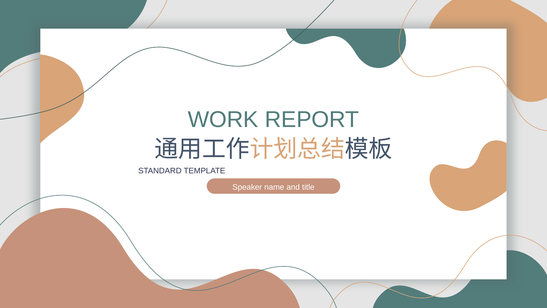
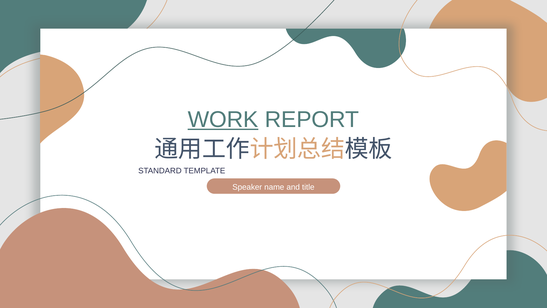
WORK underline: none -> present
